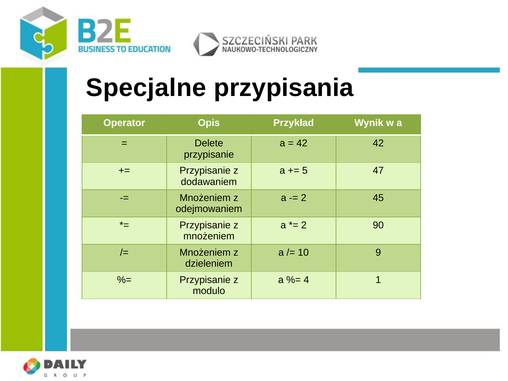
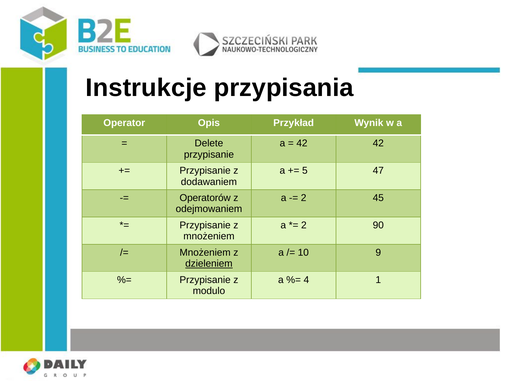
Specjalne: Specjalne -> Instrukcje
Mnożeniem at (205, 198): Mnożeniem -> Operatorów
dzieleniem underline: none -> present
